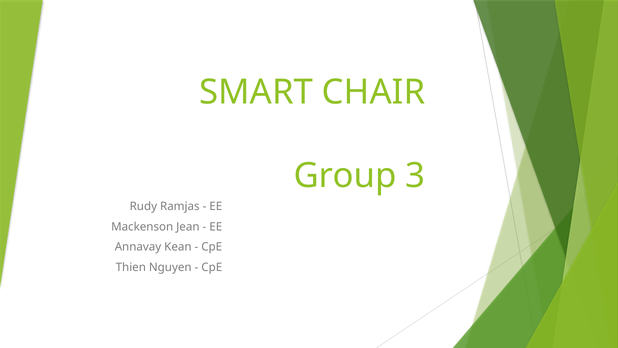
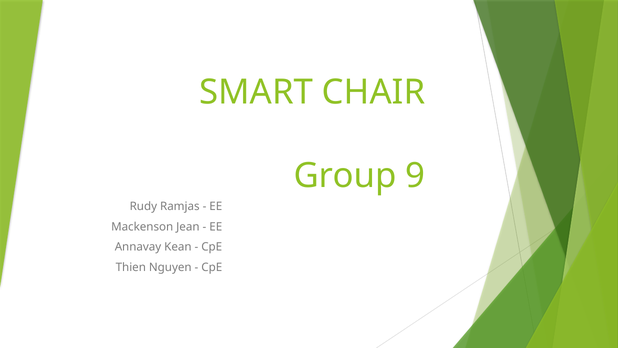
3: 3 -> 9
